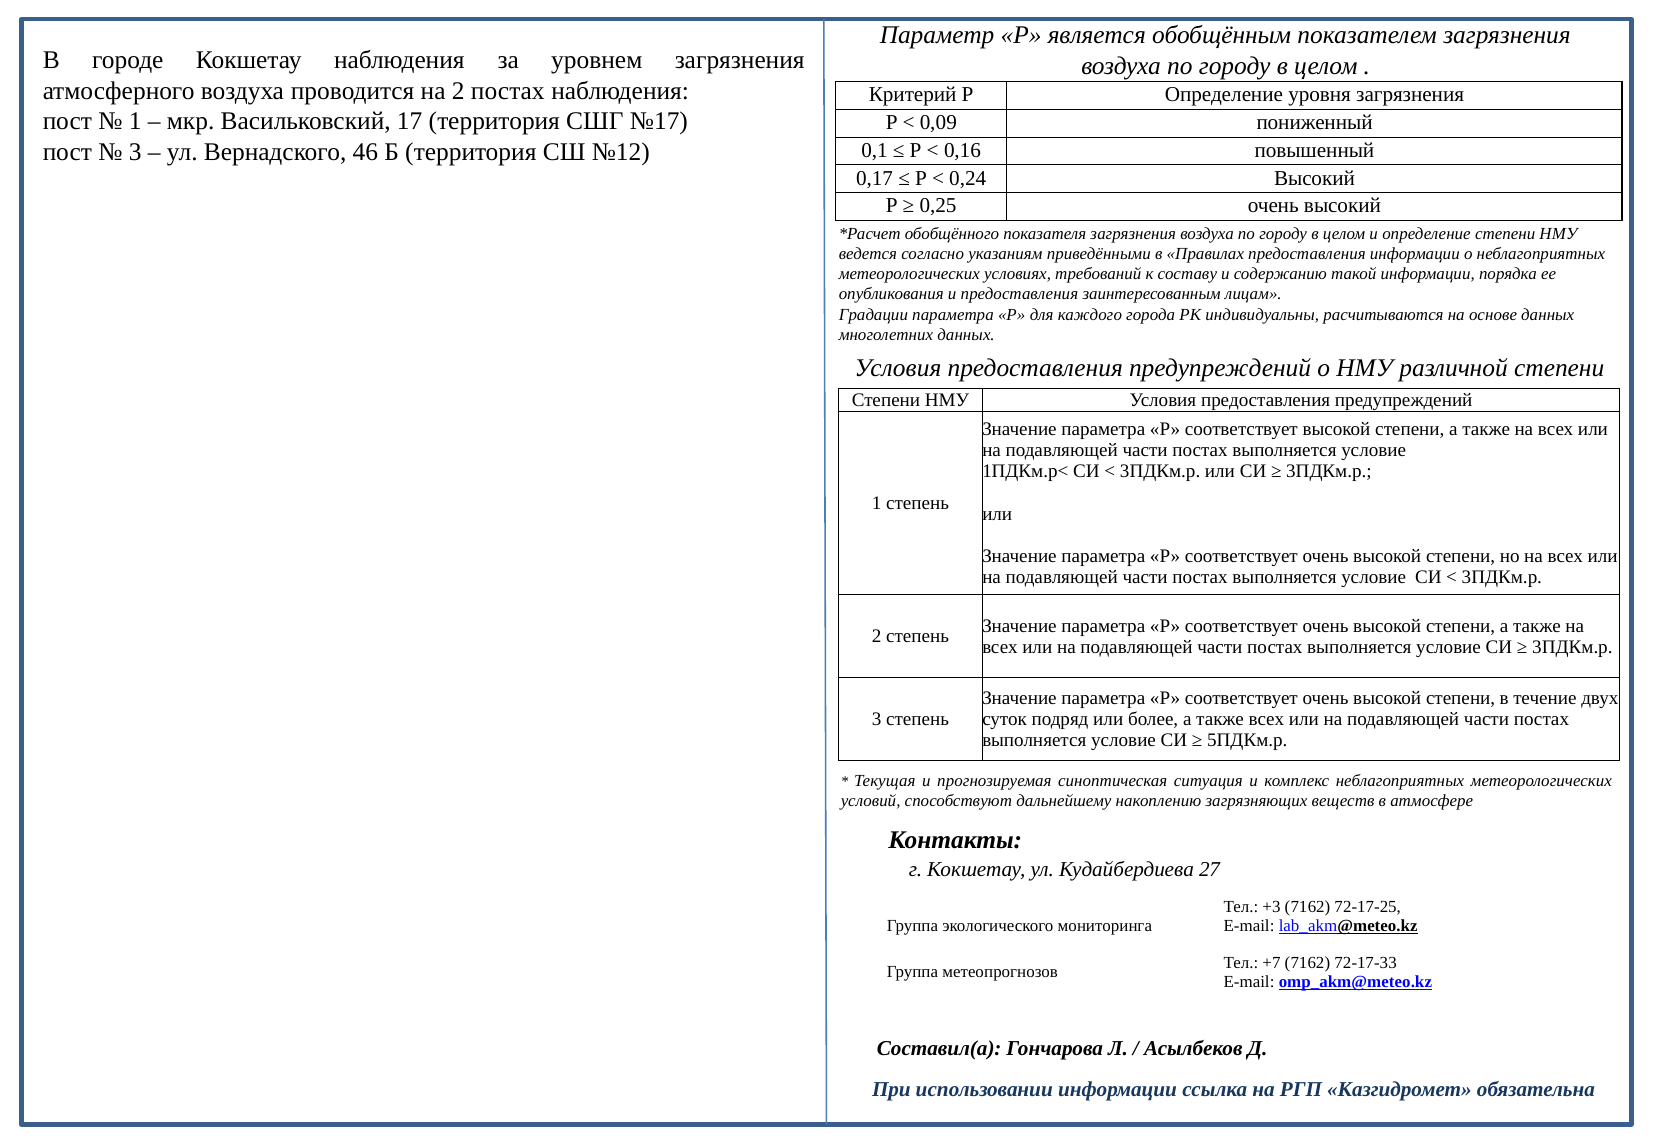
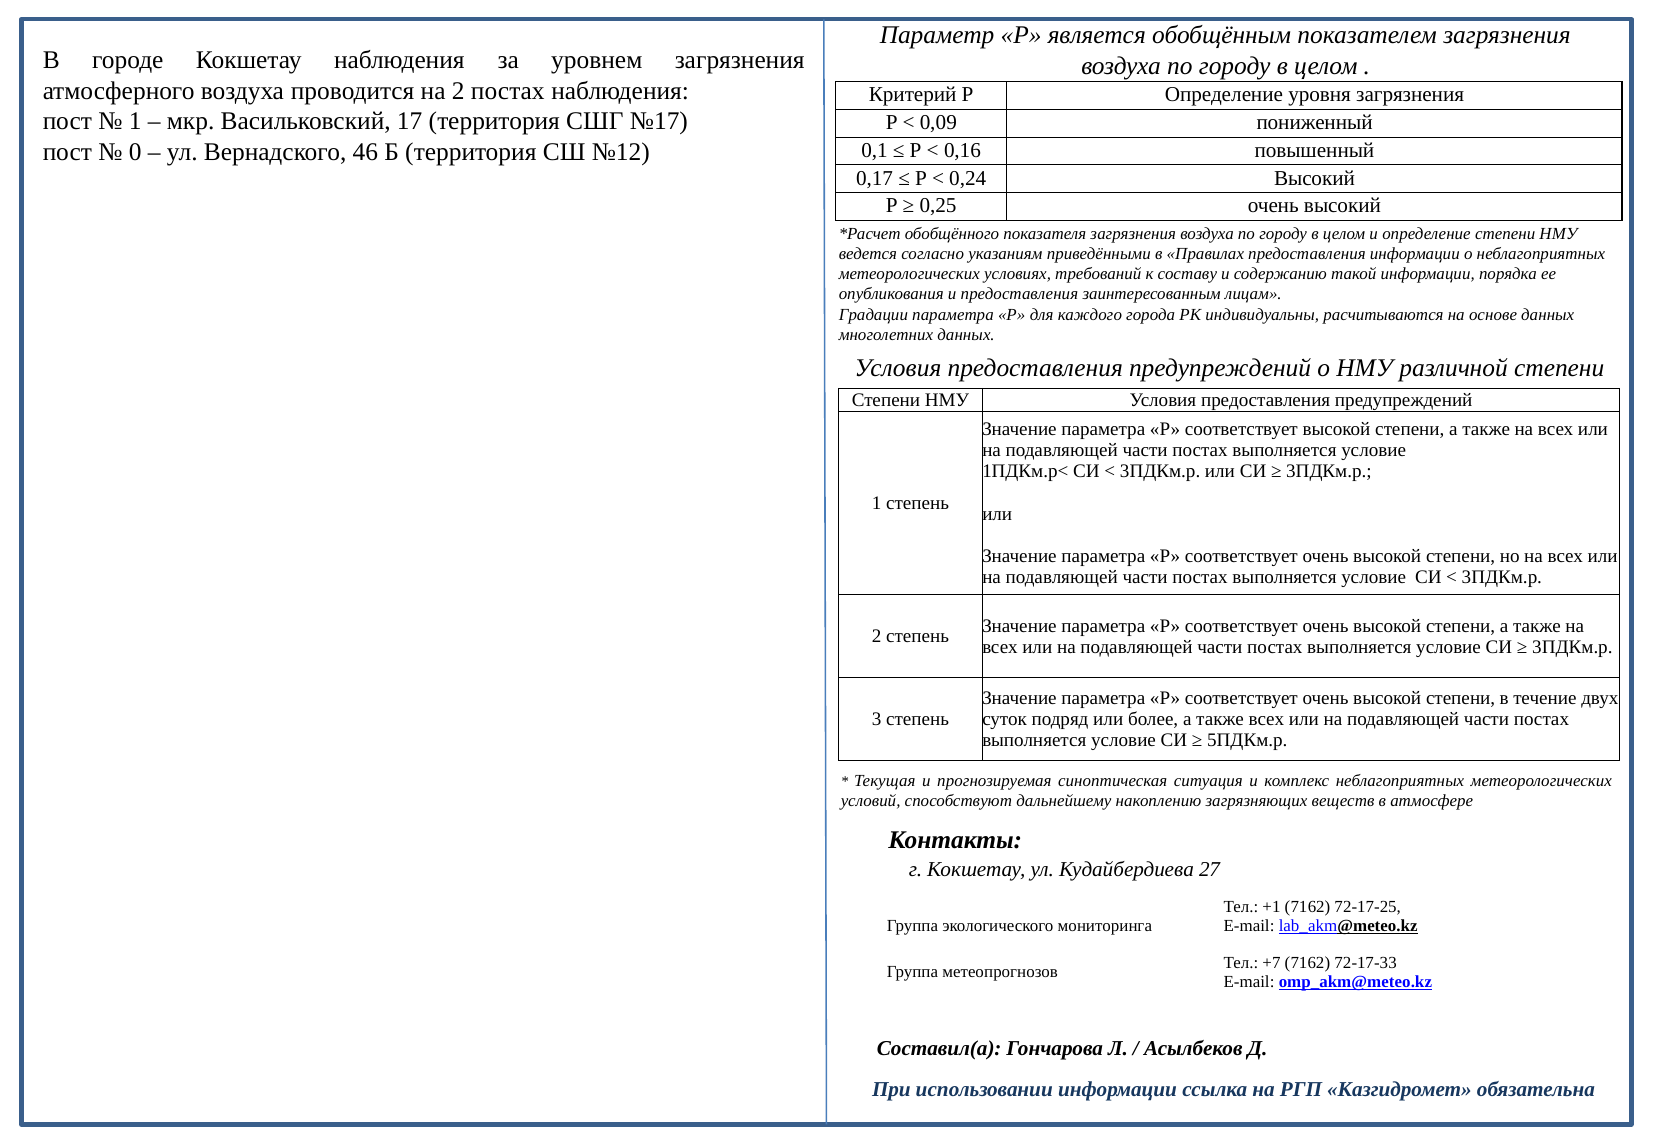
3 at (135, 152): 3 -> 0
+3: +3 -> +1
